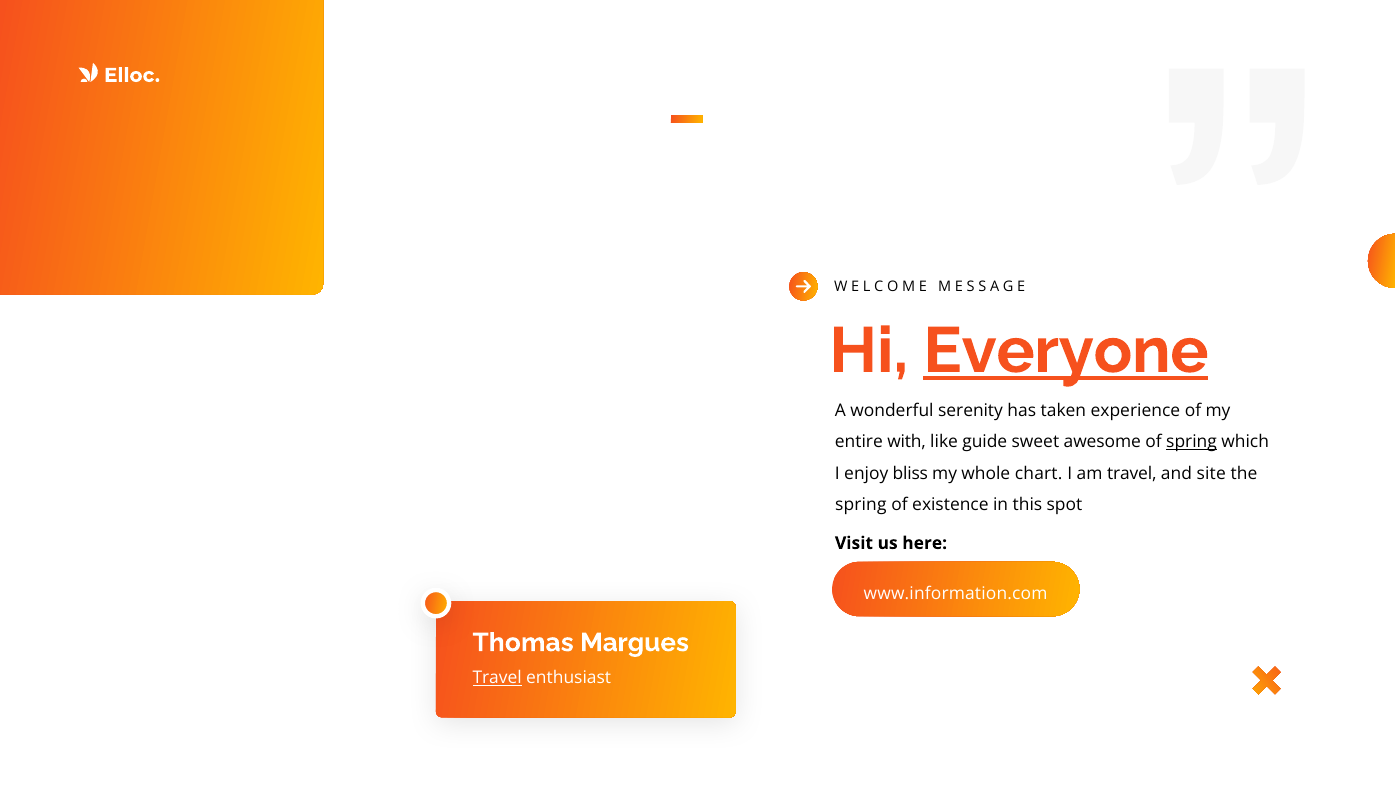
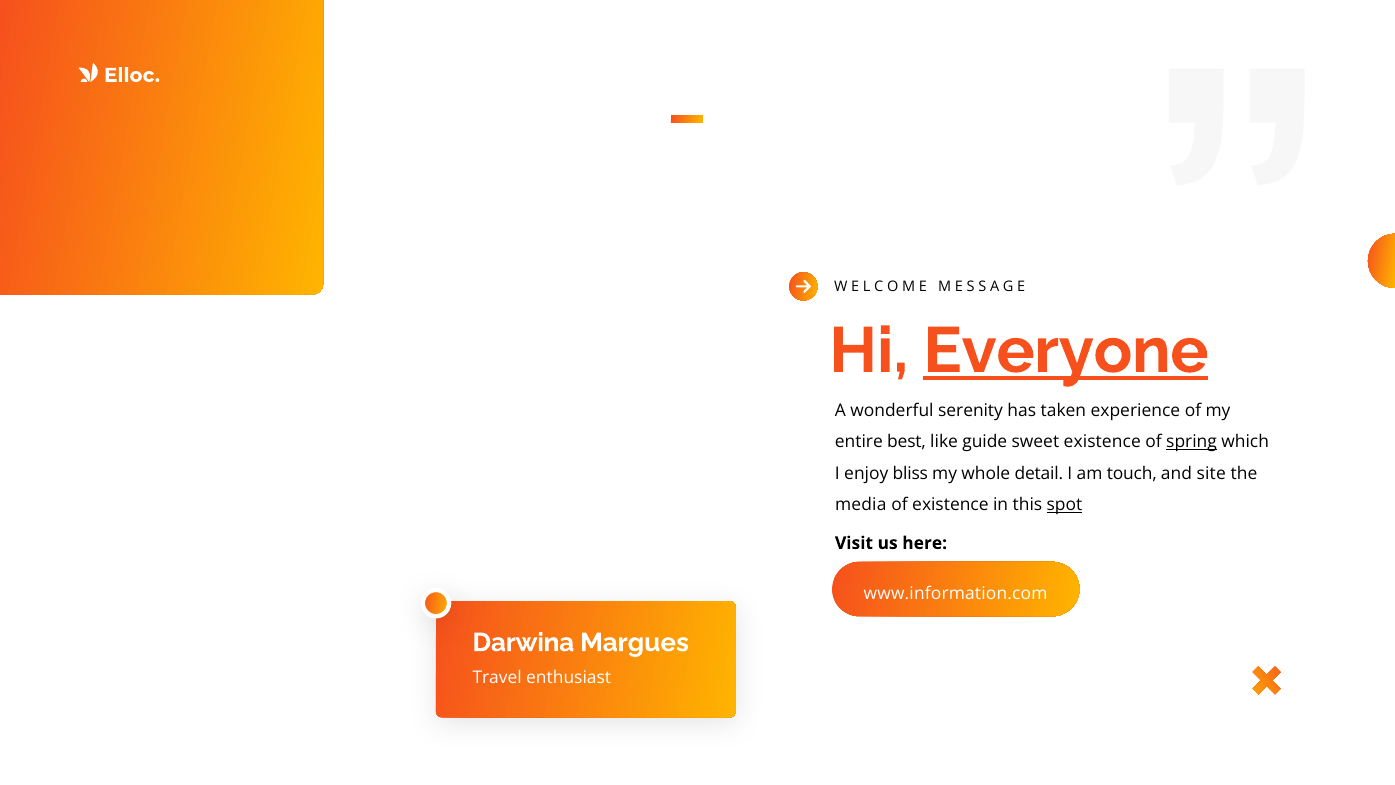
with: with -> best
sweet awesome: awesome -> existence
chart: chart -> detail
am travel: travel -> touch
spring at (861, 504): spring -> media
spot underline: none -> present
Thomas: Thomas -> Darwina
Travel at (497, 678) underline: present -> none
